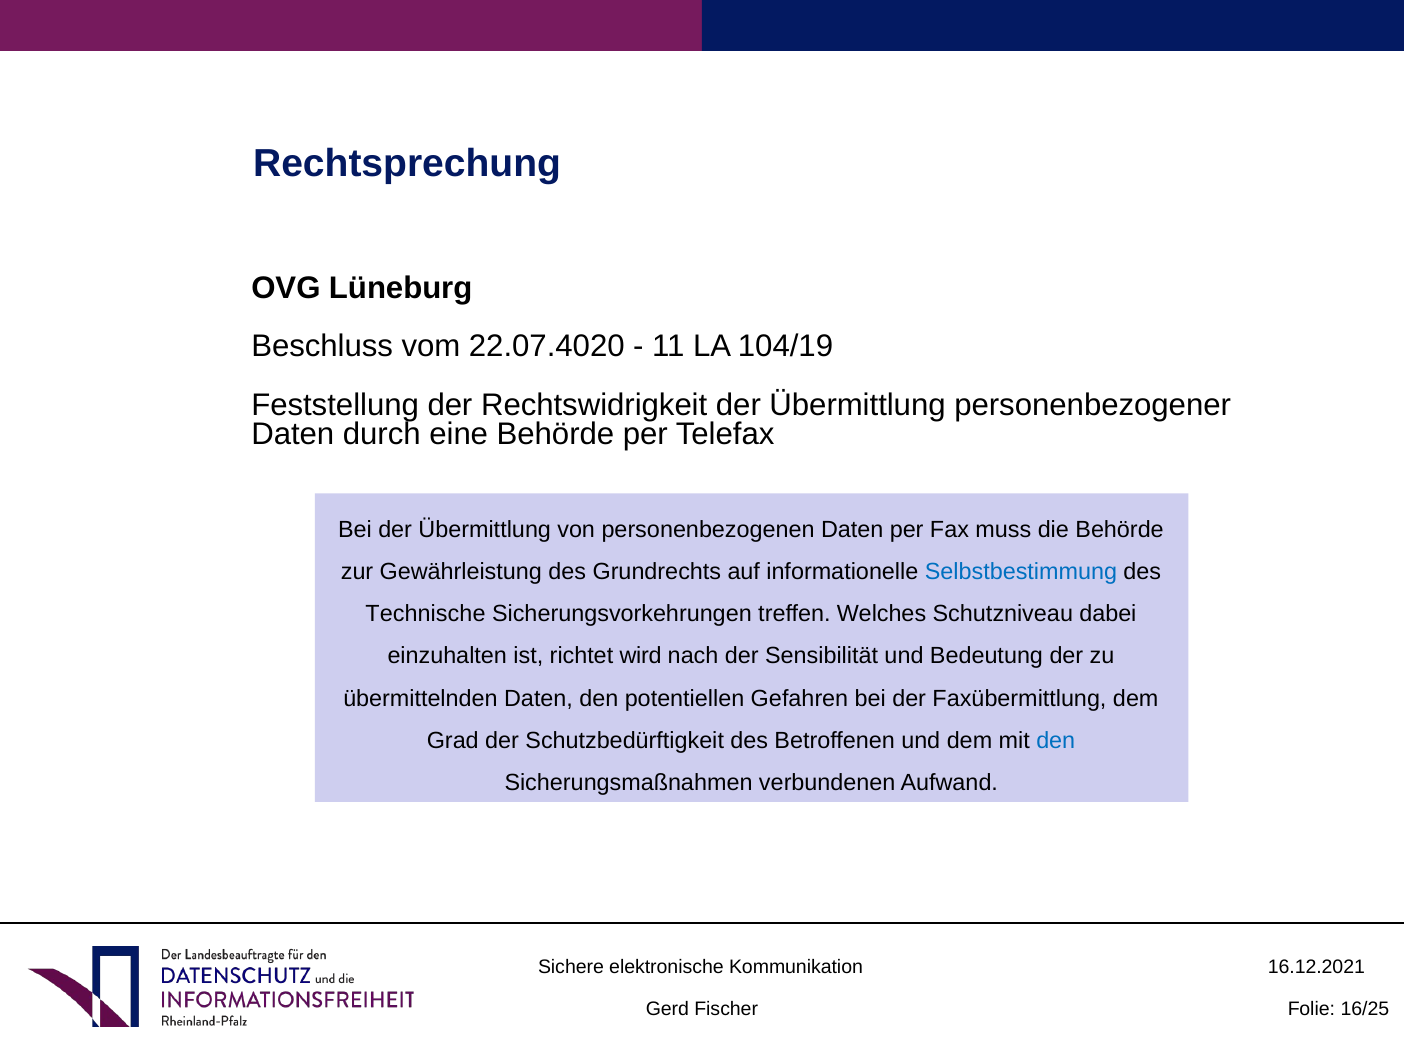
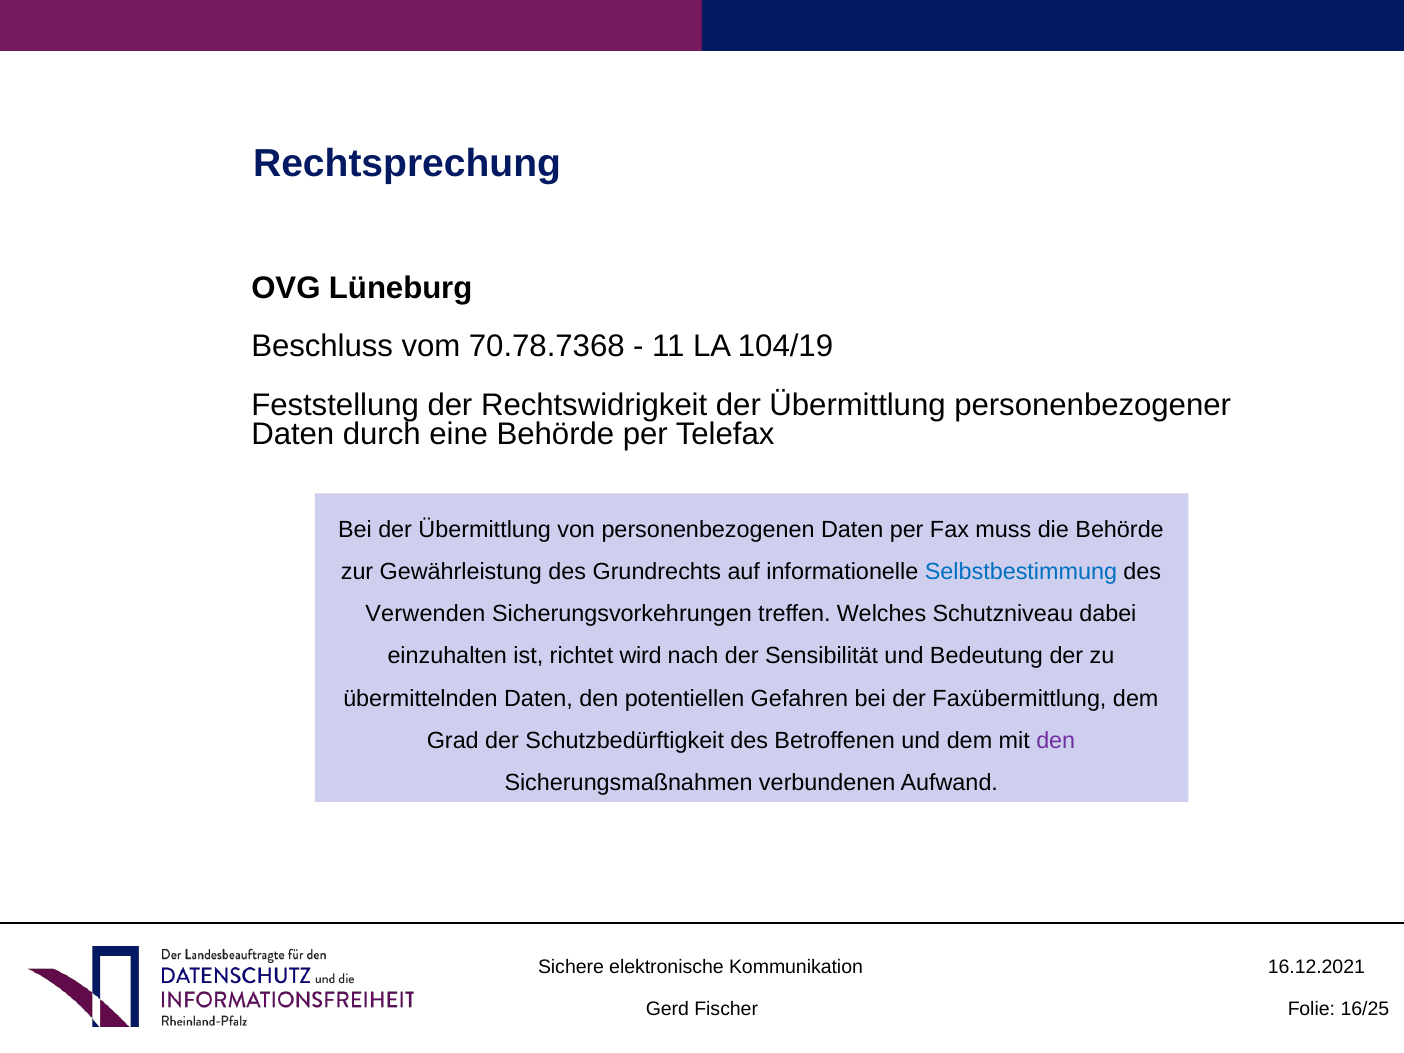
22.07.4020: 22.07.4020 -> 70.78.7368
Technische: Technische -> Verwenden
den at (1056, 740) colour: blue -> purple
